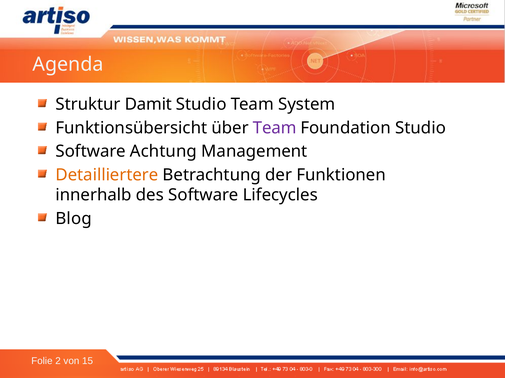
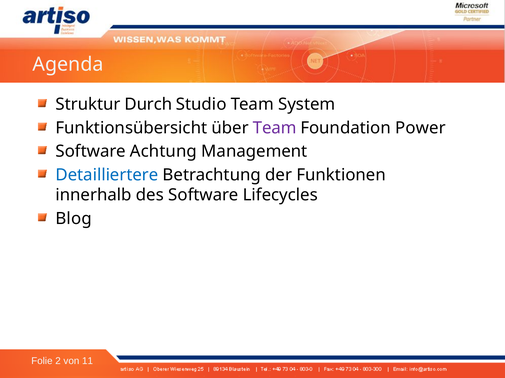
Damit: Damit -> Durch
Foundation Studio: Studio -> Power
Detailliertere colour: orange -> blue
15: 15 -> 11
